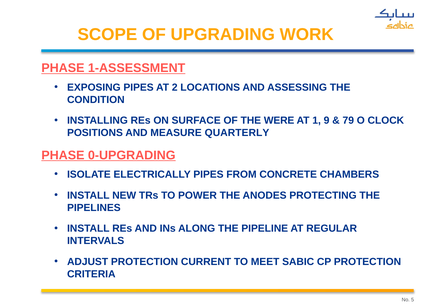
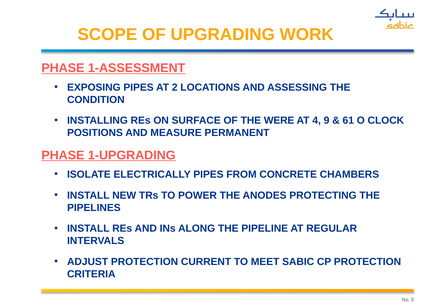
1: 1 -> 4
79: 79 -> 61
QUARTERLY: QUARTERLY -> PERMANENT
0-UPGRADING: 0-UPGRADING -> 1-UPGRADING
